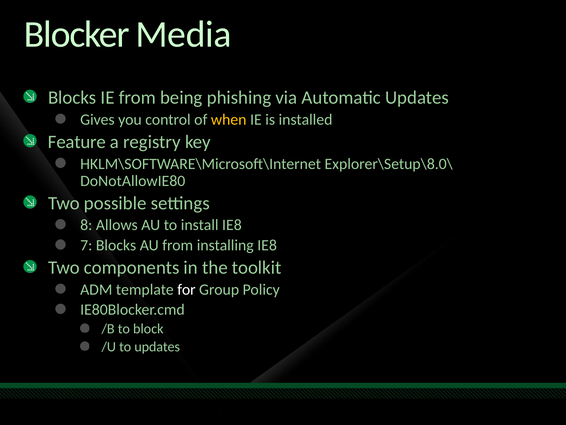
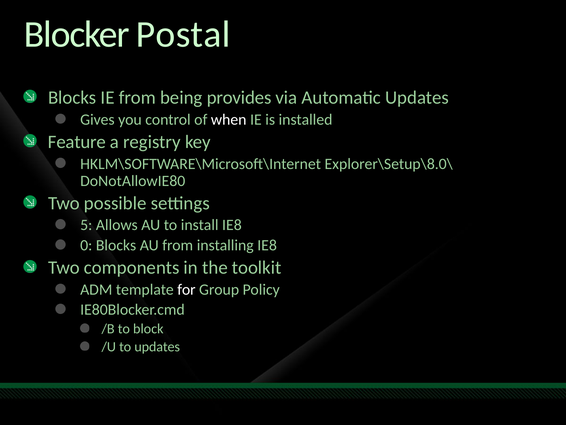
Media: Media -> Postal
phishing: phishing -> provides
when colour: yellow -> white
8: 8 -> 5
7: 7 -> 0
